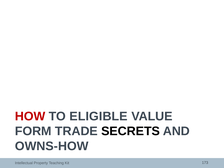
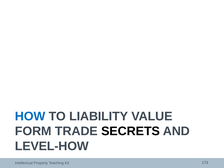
HOW colour: red -> blue
ELIGIBLE: ELIGIBLE -> LIABILITY
OWNS-HOW: OWNS-HOW -> LEVEL-HOW
